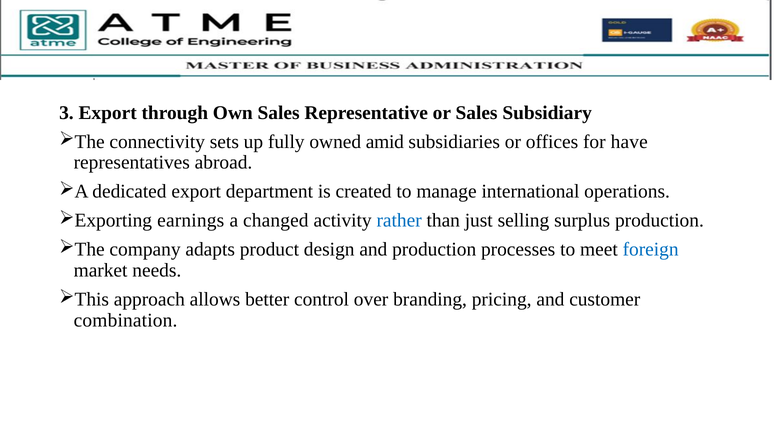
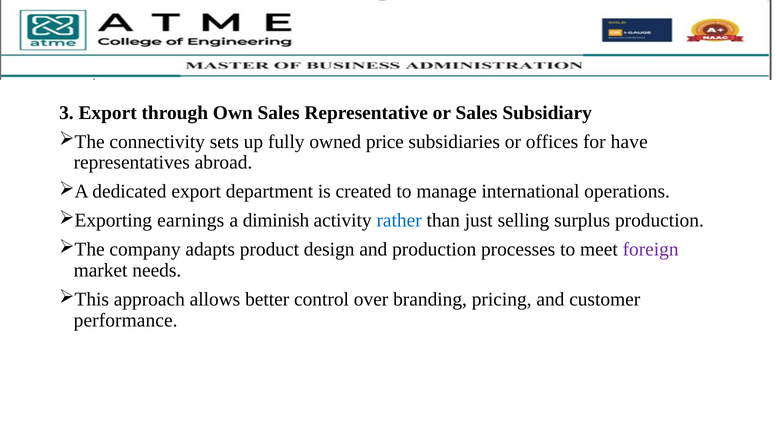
amid: amid -> price
changed: changed -> diminish
foreign colour: blue -> purple
combination: combination -> performance
